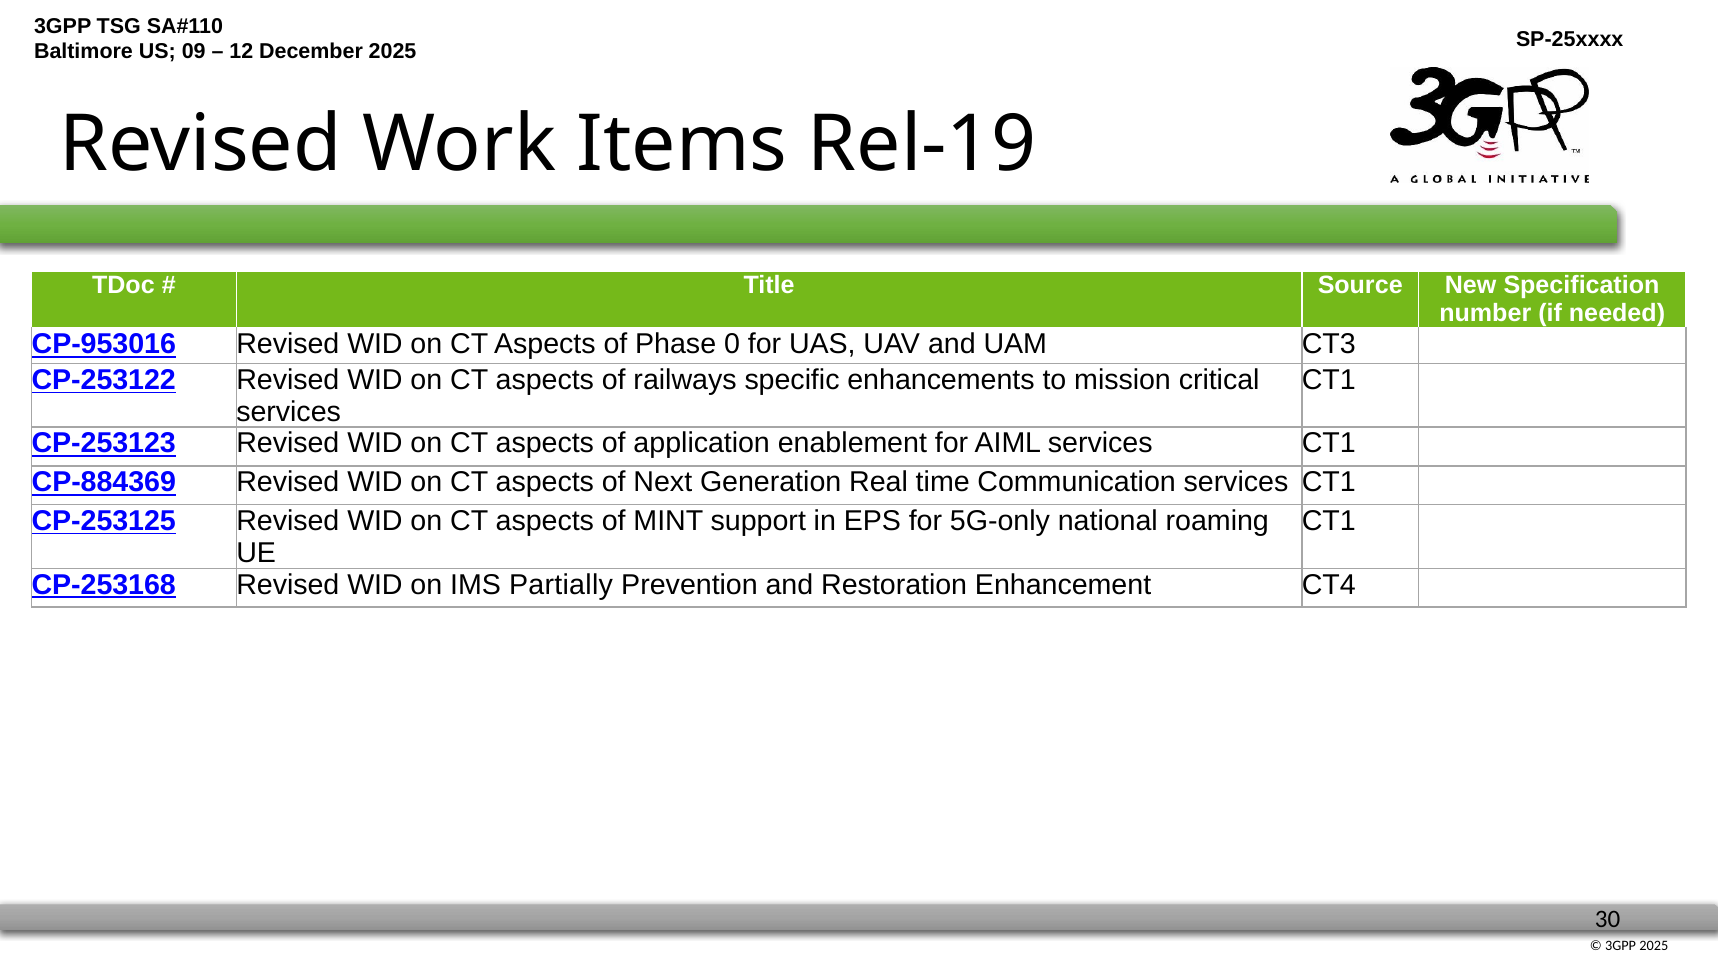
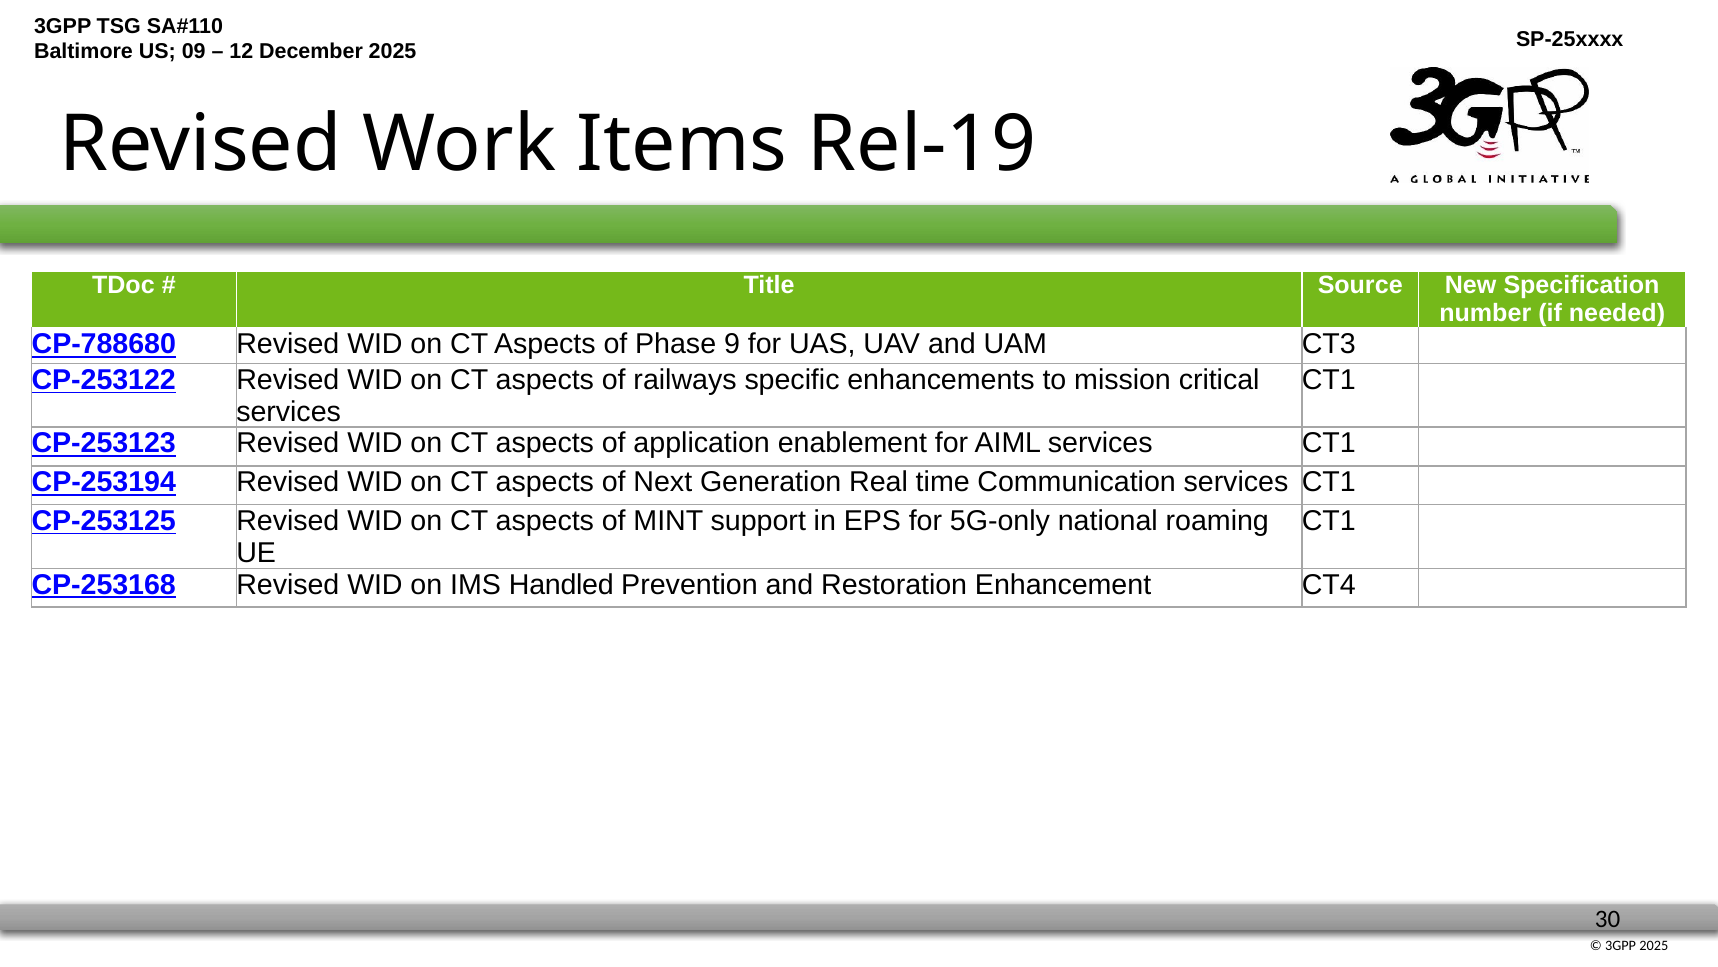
CP-953016: CP-953016 -> CP-788680
0: 0 -> 9
CP-884369: CP-884369 -> CP-253194
Partially: Partially -> Handled
